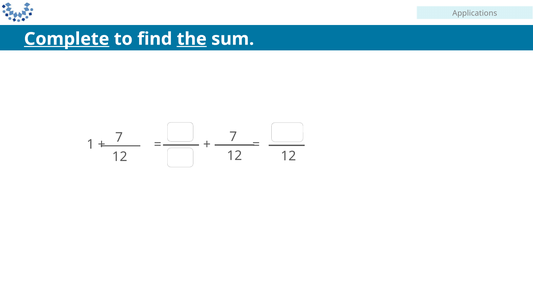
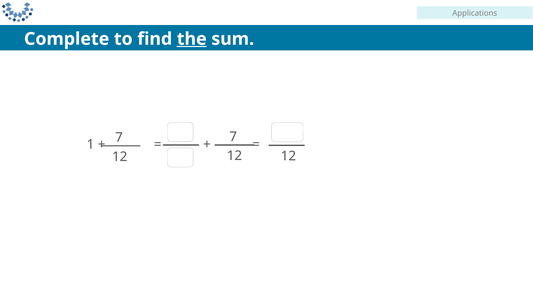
Complete underline: present -> none
